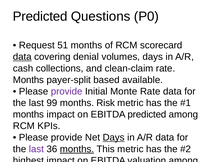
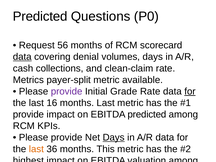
51: 51 -> 56
Months at (28, 80): Months -> Metrics
payer-split based: based -> metric
Monte: Monte -> Grade
for at (190, 91) underline: none -> present
99: 99 -> 16
months Risk: Risk -> Last
months at (28, 114): months -> provide
last at (36, 149) colour: purple -> orange
months at (77, 149) underline: present -> none
